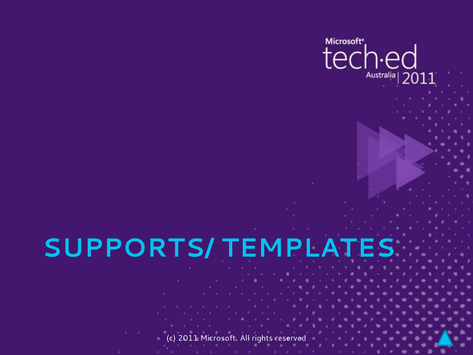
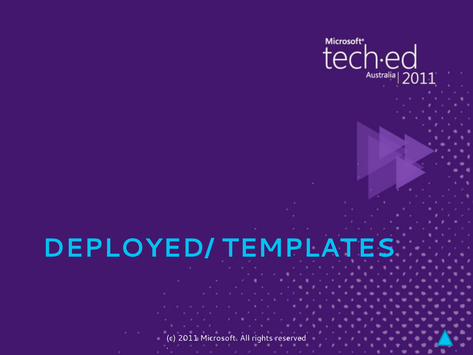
SUPPORTS/: SUPPORTS/ -> DEPLOYED/
